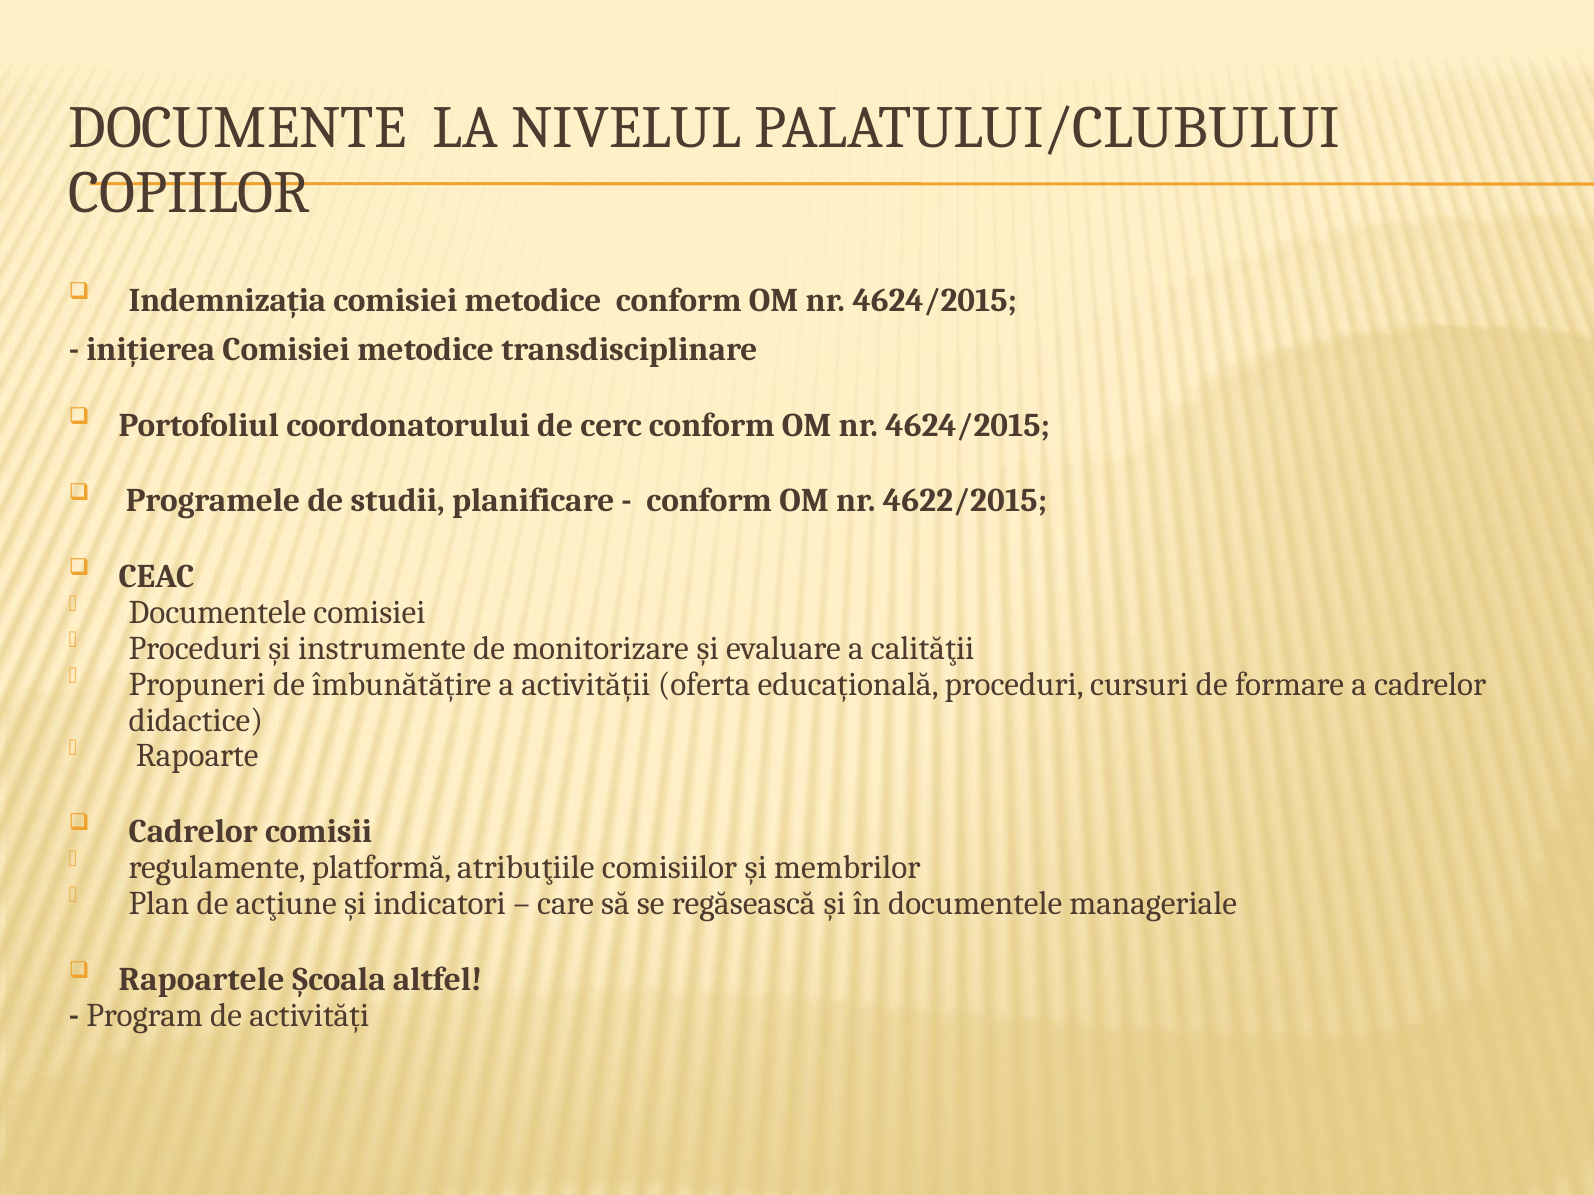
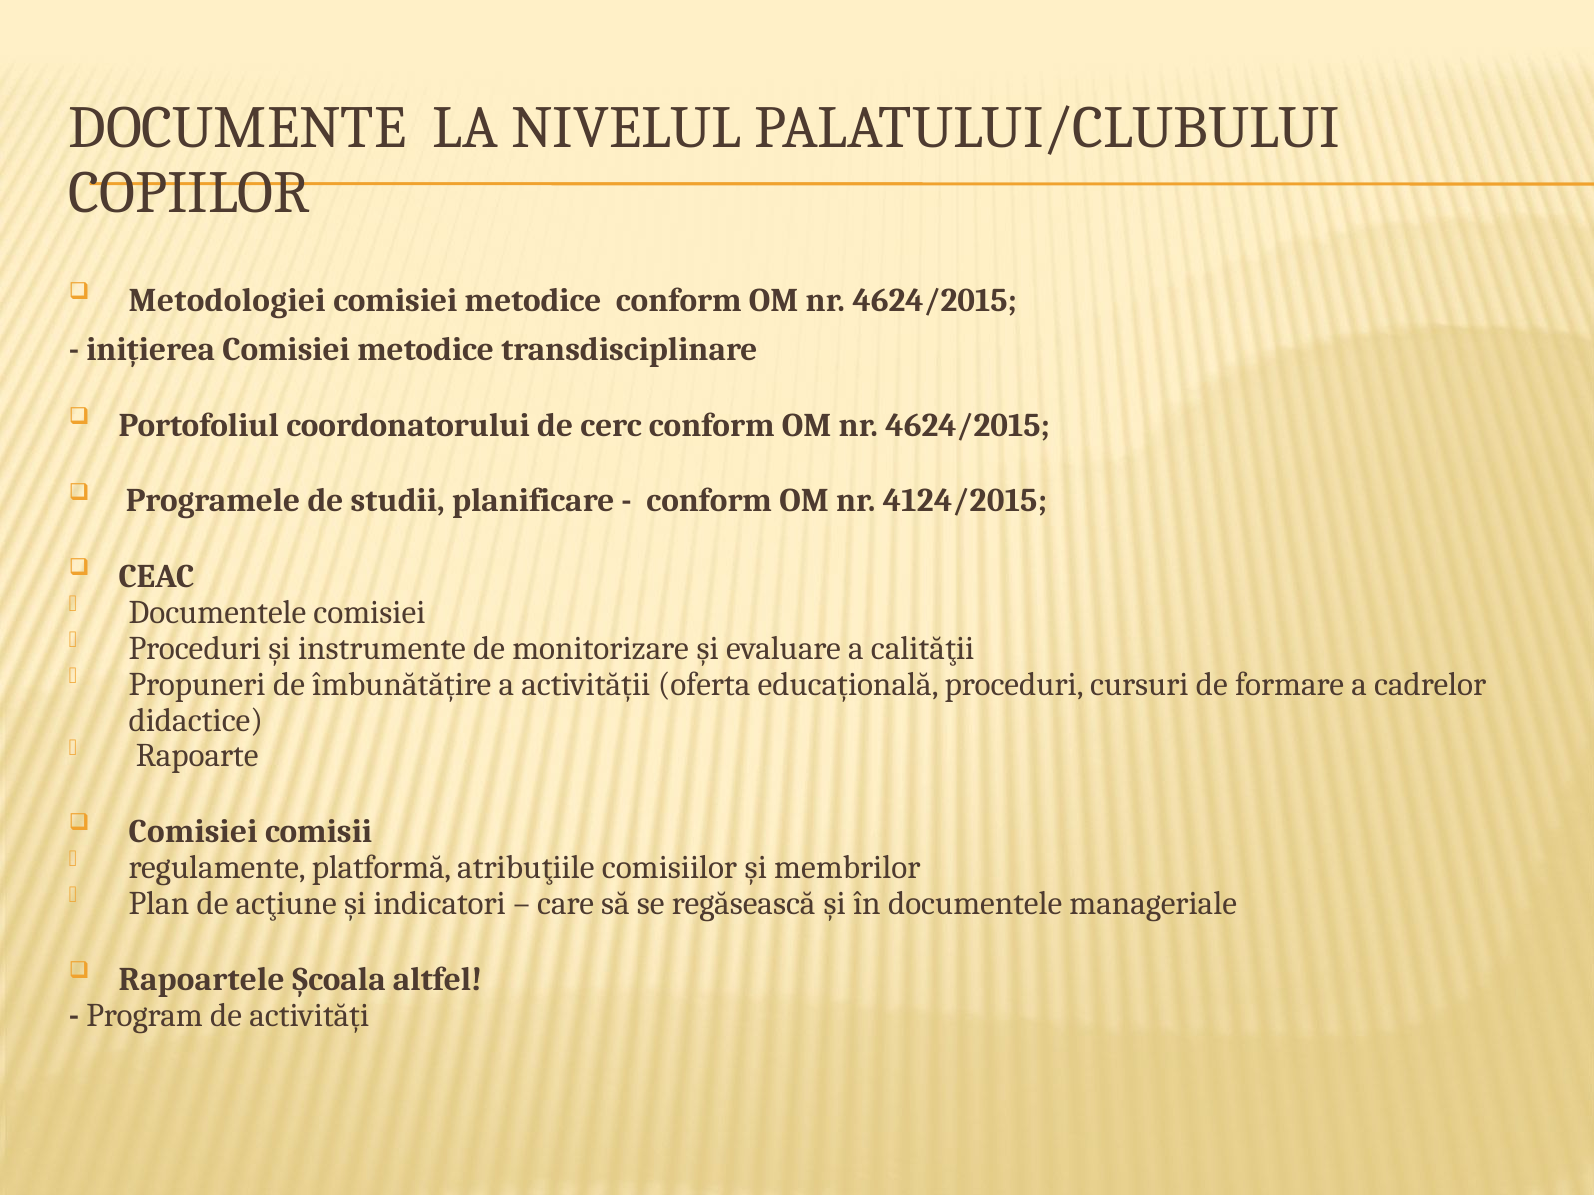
Indemnizația: Indemnizația -> Metodologiei
4622/2015: 4622/2015 -> 4124/2015
Cadrelor at (193, 832): Cadrelor -> Comisiei
